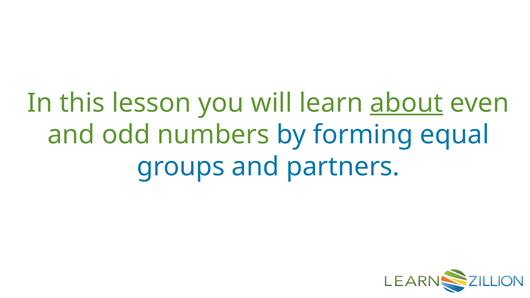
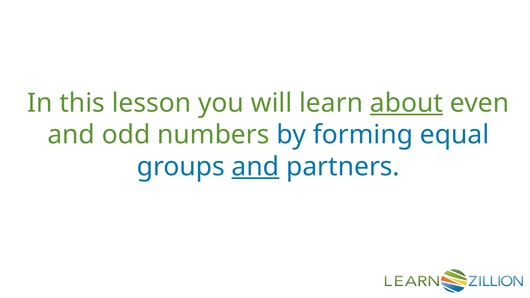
and at (255, 167) underline: none -> present
